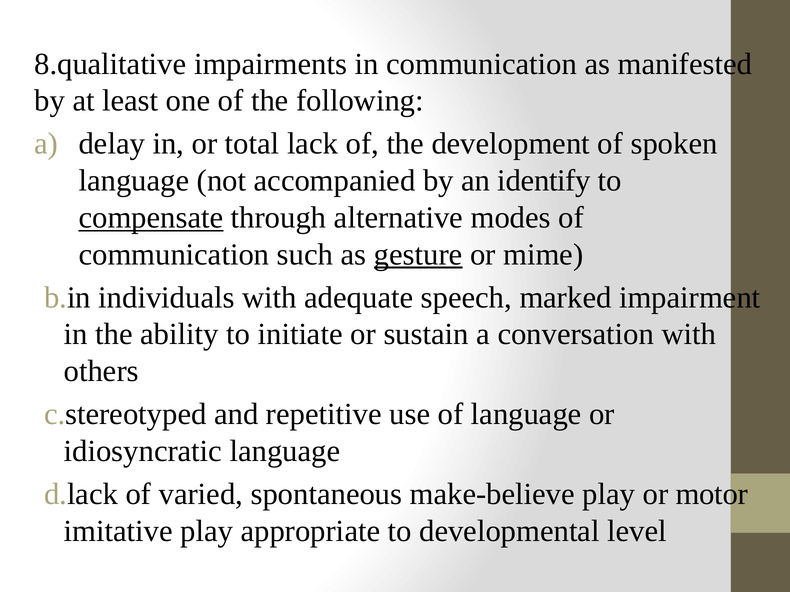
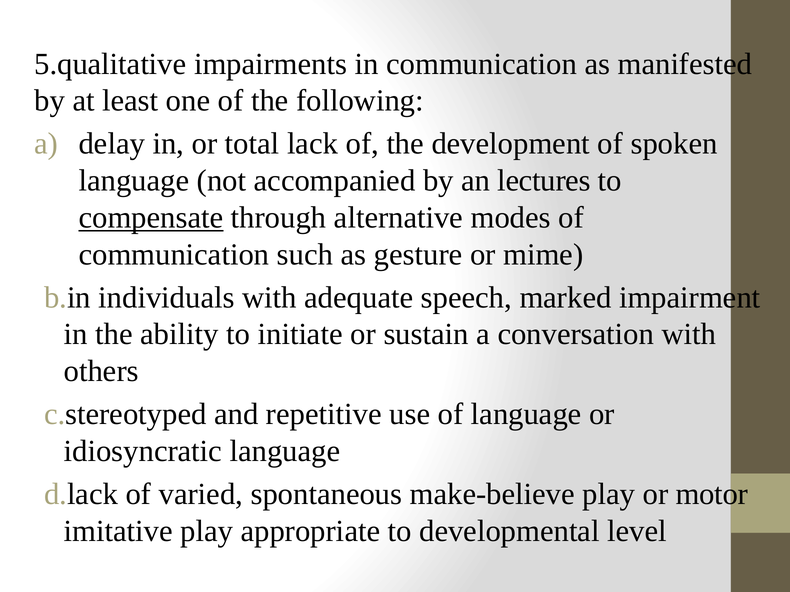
8.qualitative: 8.qualitative -> 5.qualitative
identify: identify -> lectures
gesture underline: present -> none
